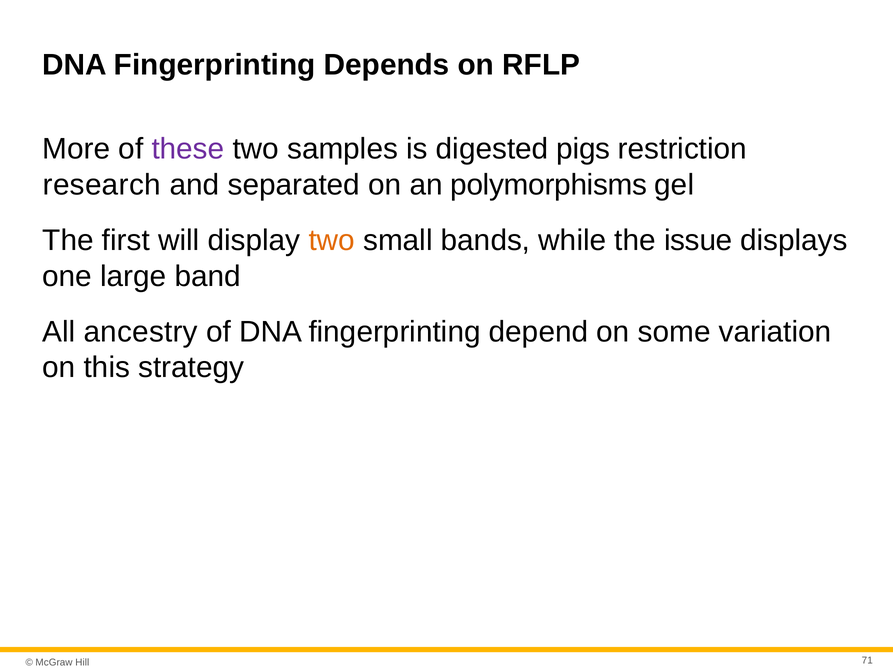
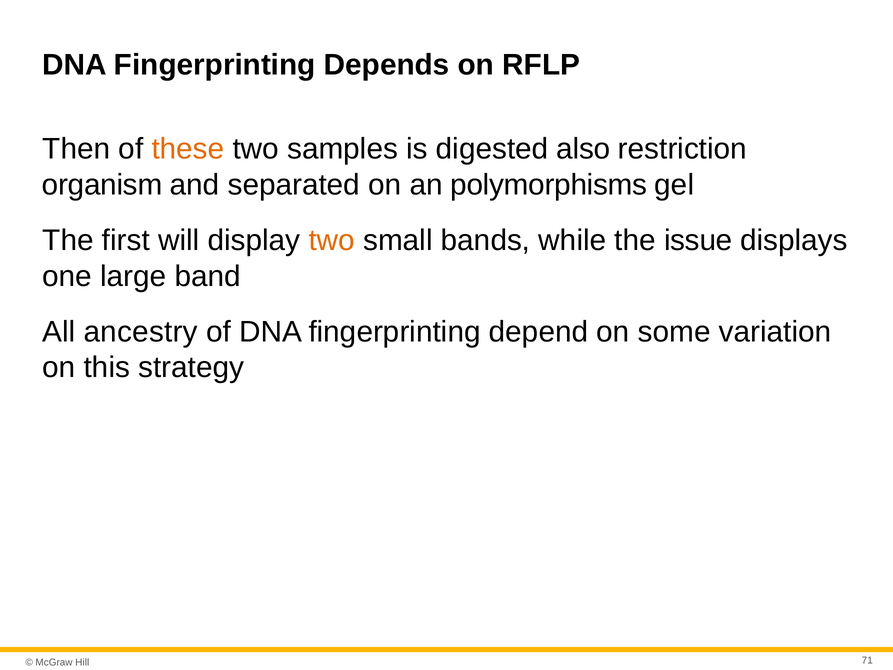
More: More -> Then
these colour: purple -> orange
pigs: pigs -> also
research: research -> organism
